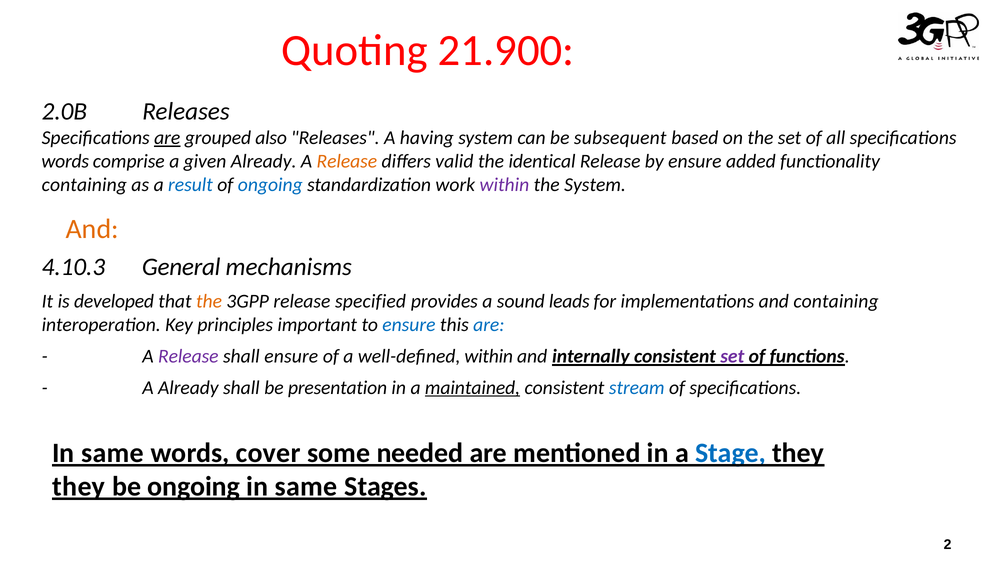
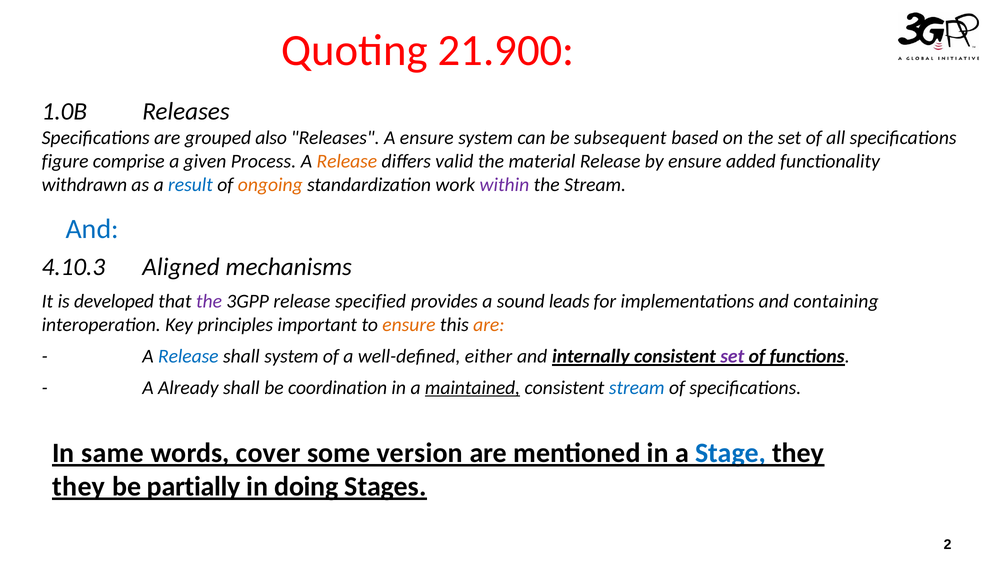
2.0B: 2.0B -> 1.0B
are at (167, 138) underline: present -> none
A having: having -> ensure
words at (65, 161): words -> figure
given Already: Already -> Process
identical: identical -> material
containing at (84, 185): containing -> withdrawn
ongoing at (270, 185) colour: blue -> orange
the System: System -> Stream
And at (92, 229) colour: orange -> blue
General: General -> Aligned
the at (209, 301) colour: orange -> purple
ensure at (409, 325) colour: blue -> orange
are at (489, 325) colour: blue -> orange
Release at (188, 356) colour: purple -> blue
shall ensure: ensure -> system
well-defined within: within -> either
presentation: presentation -> coordination
needed: needed -> version
be ongoing: ongoing -> partially
same at (306, 487): same -> doing
